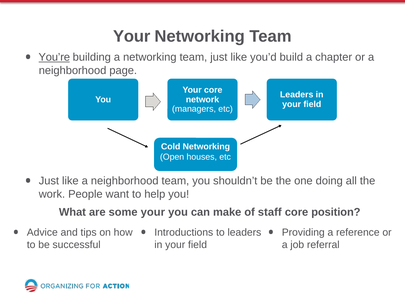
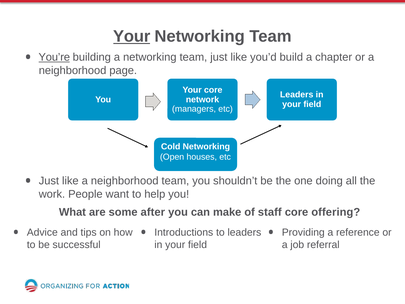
Your at (132, 36) underline: none -> present
some your: your -> after
position: position -> offering
